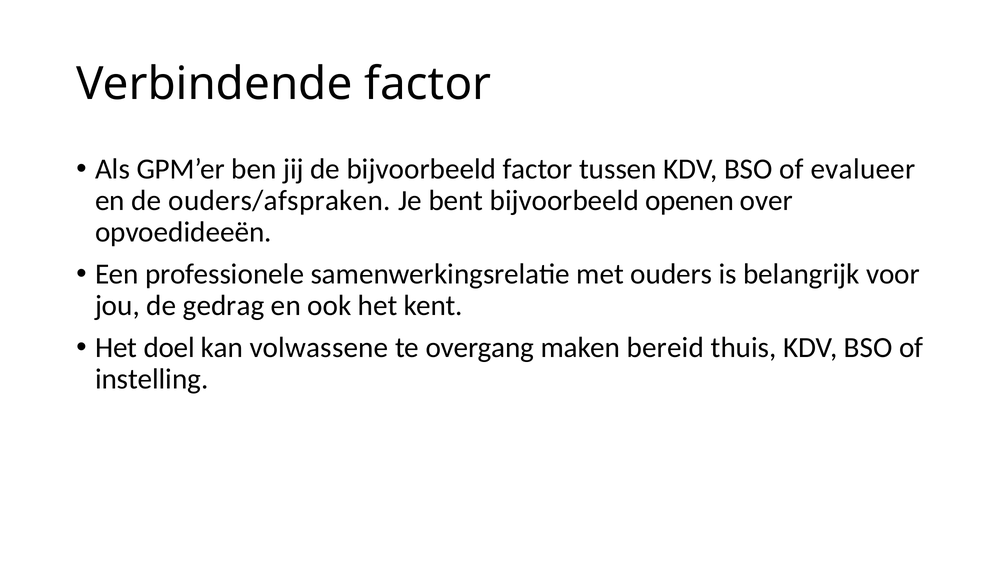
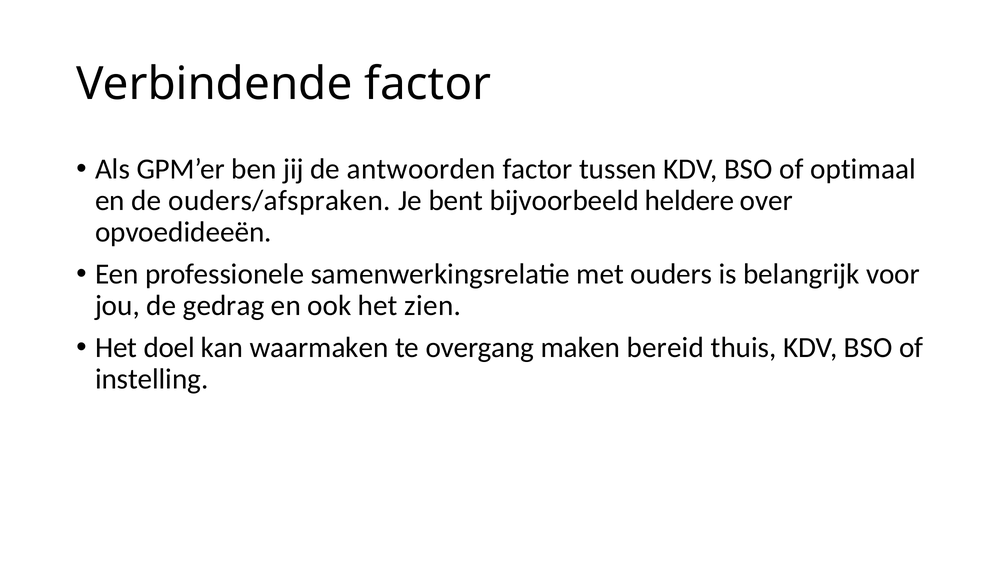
de bijvoorbeeld: bijvoorbeeld -> antwoorden
evalueer: evalueer -> optimaal
openen: openen -> heldere
kent: kent -> zien
volwassene: volwassene -> waarmaken
